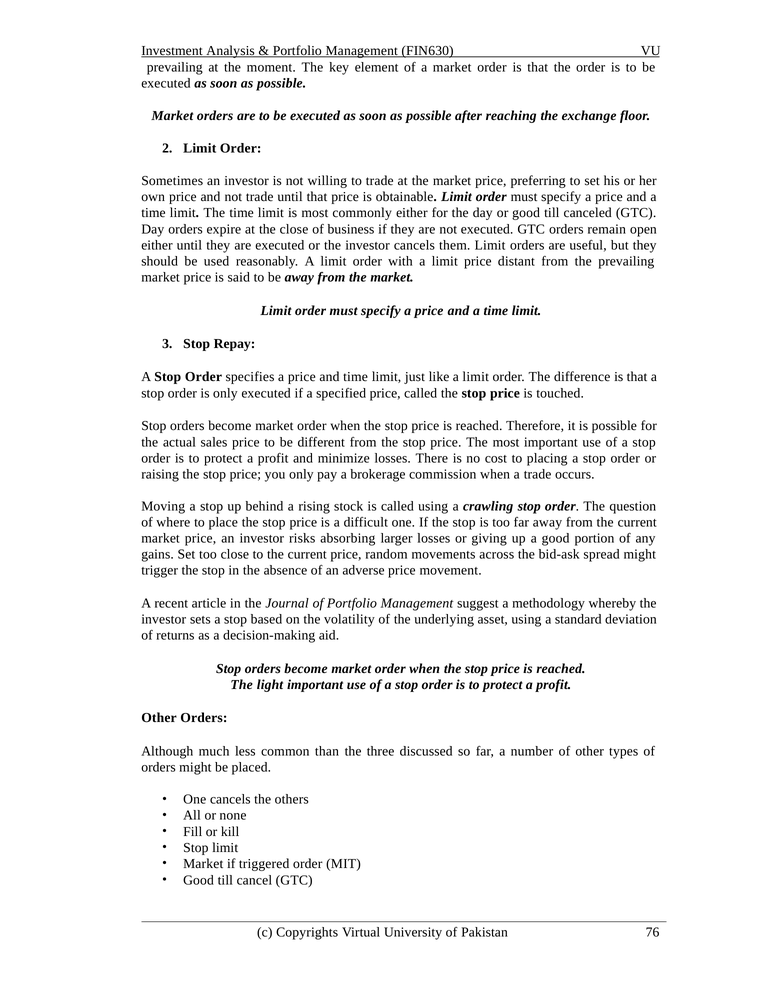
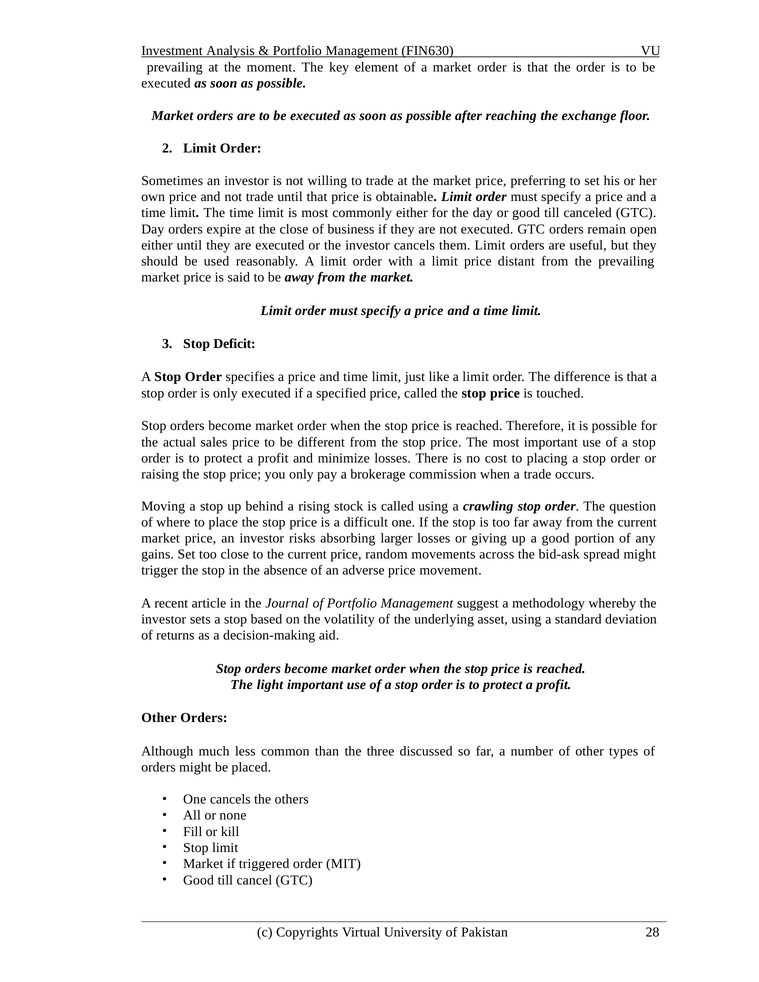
Repay: Repay -> Deficit
76: 76 -> 28
